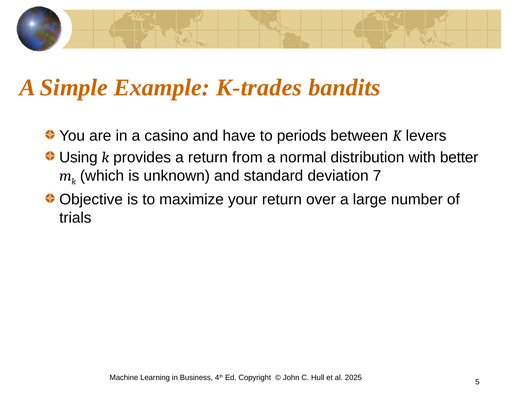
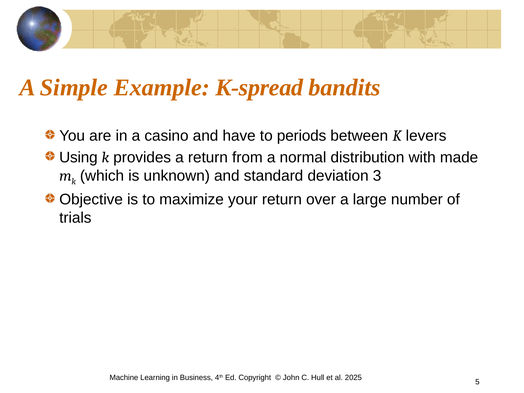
K-trades: K-trades -> K-spread
better: better -> made
7: 7 -> 3
